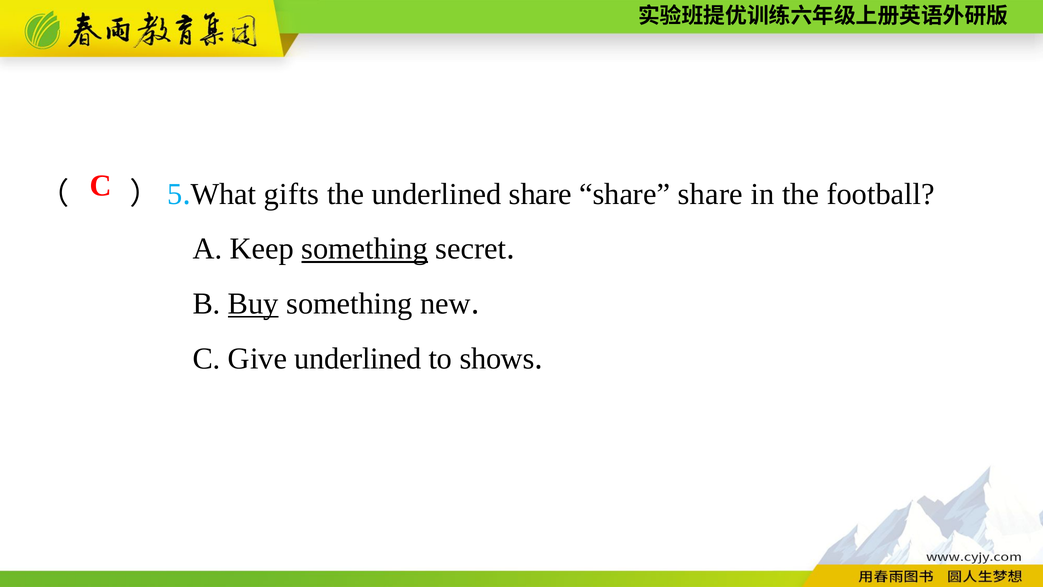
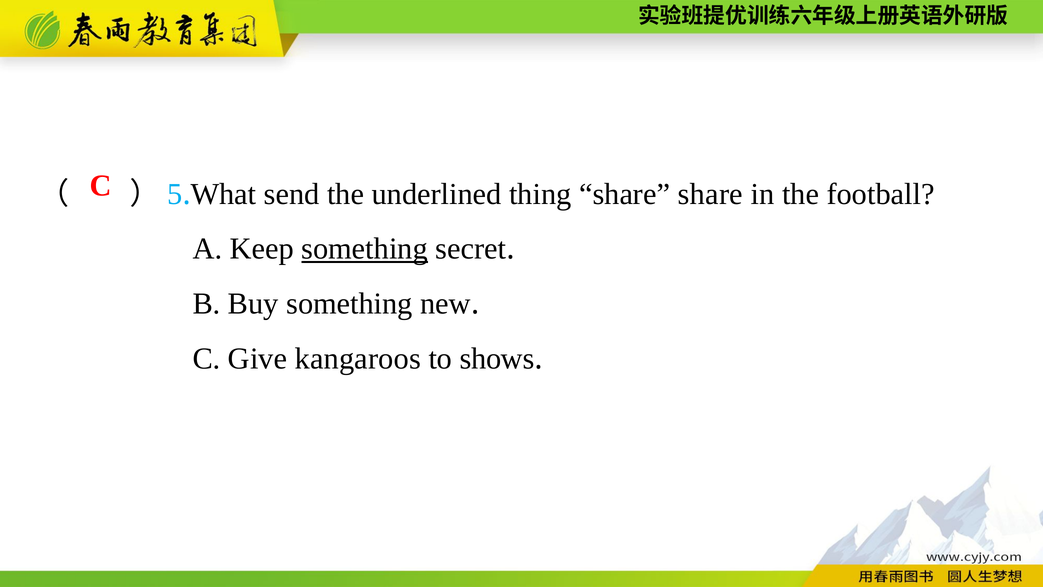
gifts: gifts -> send
underlined share: share -> thing
Buy underline: present -> none
Give underlined: underlined -> kangaroos
